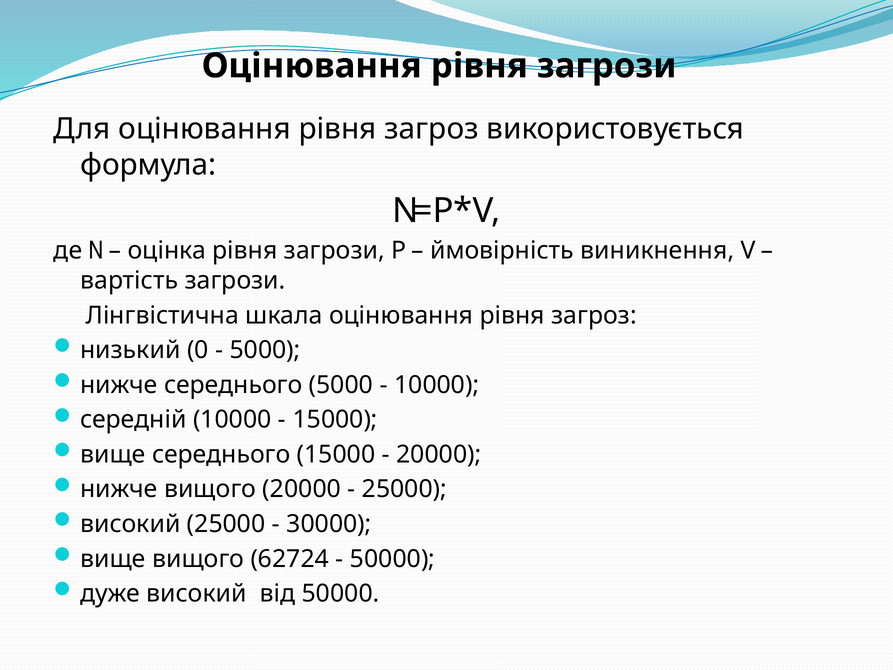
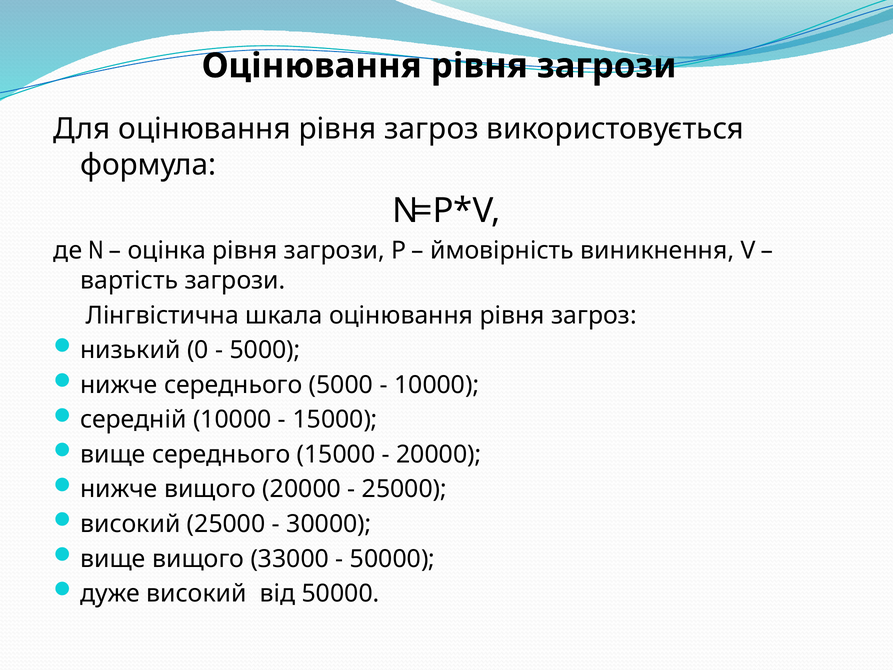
62724: 62724 -> 33000
